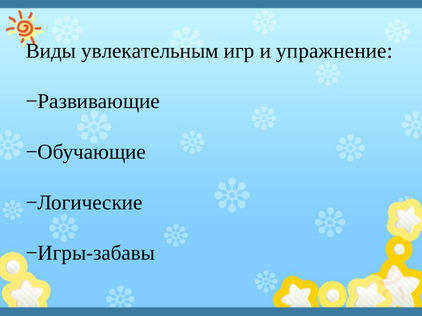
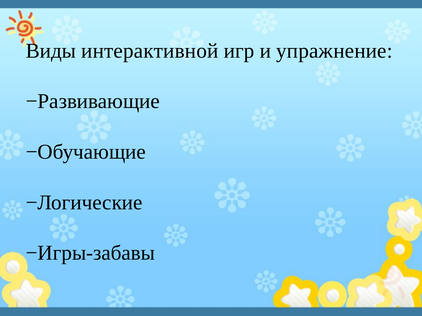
увлекательным: увлекательным -> интерактивной
